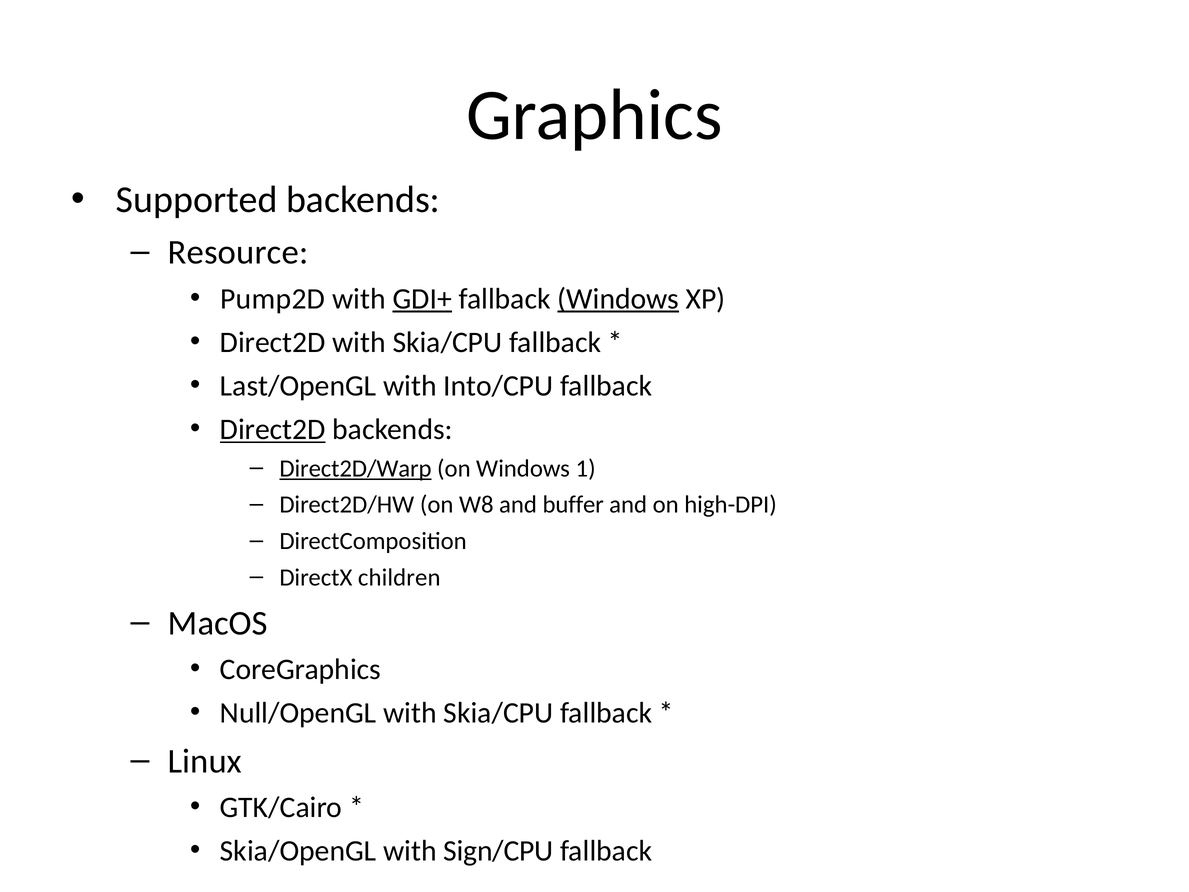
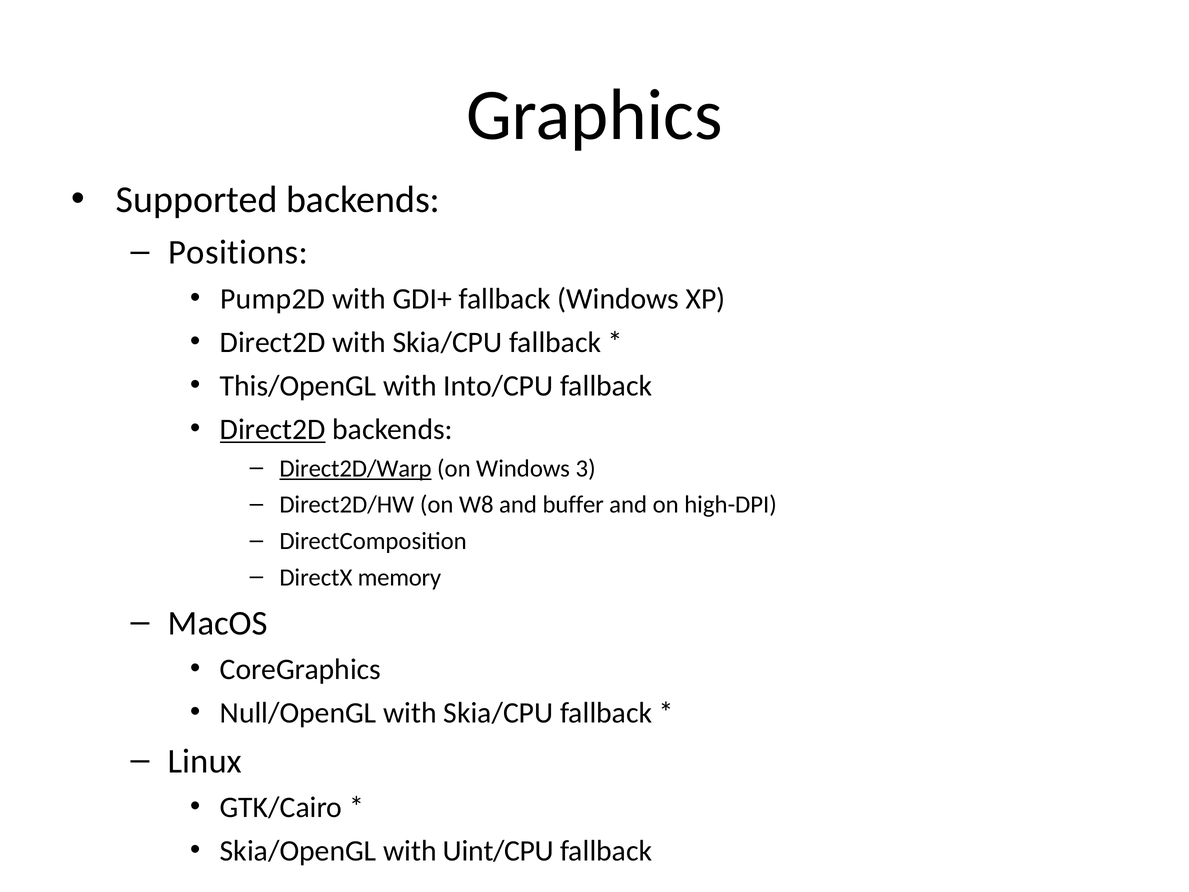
Resource: Resource -> Positions
GDI+ underline: present -> none
Windows at (618, 299) underline: present -> none
Last/OpenGL: Last/OpenGL -> This/OpenGL
1: 1 -> 3
children: children -> memory
Sign/CPU: Sign/CPU -> Uint/CPU
